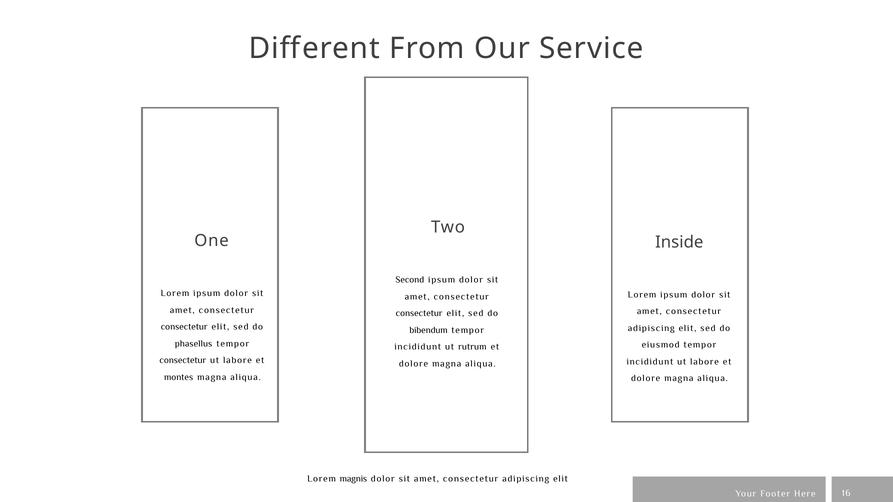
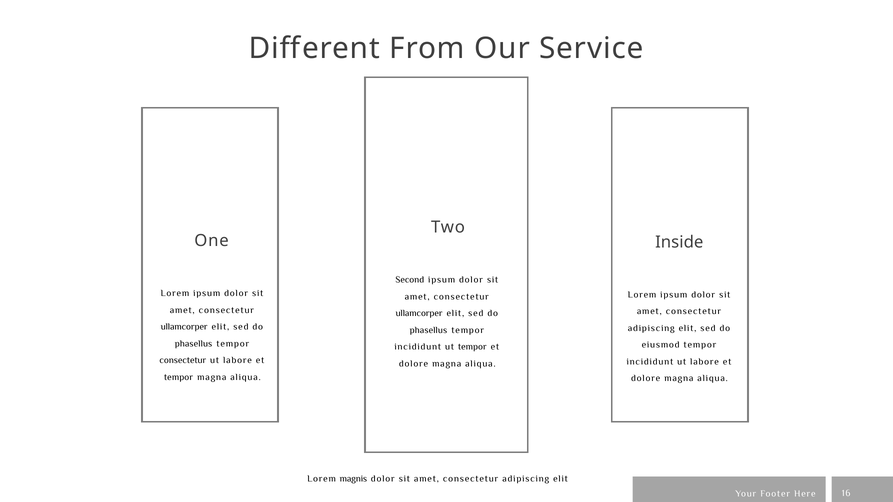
consectetur at (419, 314): consectetur -> ullamcorper
consectetur at (184, 327): consectetur -> ullamcorper
bibendum at (429, 330): bibendum -> phasellus
ut rutrum: rutrum -> tempor
montes at (179, 377): montes -> tempor
